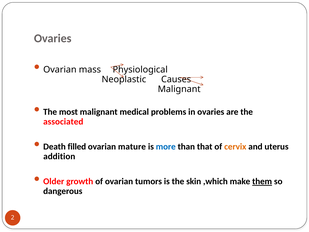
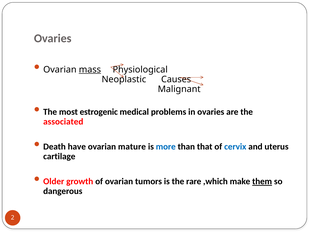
mass underline: none -> present
most malignant: malignant -> estrogenic
filled: filled -> have
cervix colour: orange -> blue
addition: addition -> cartilage
skin: skin -> rare
